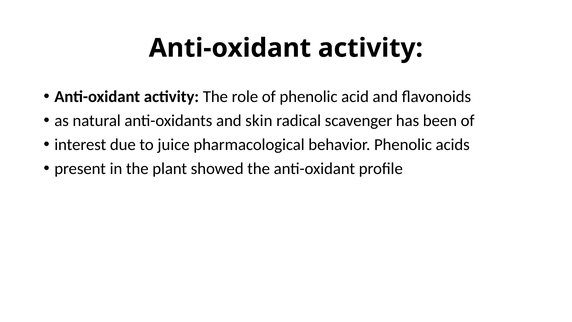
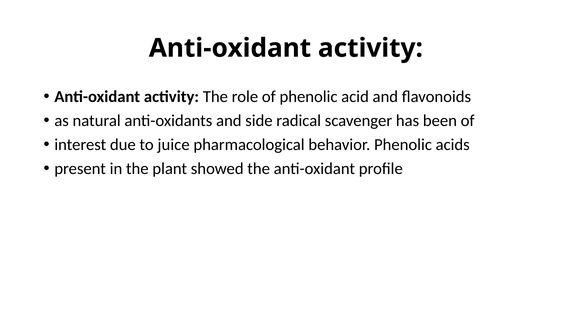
skin: skin -> side
